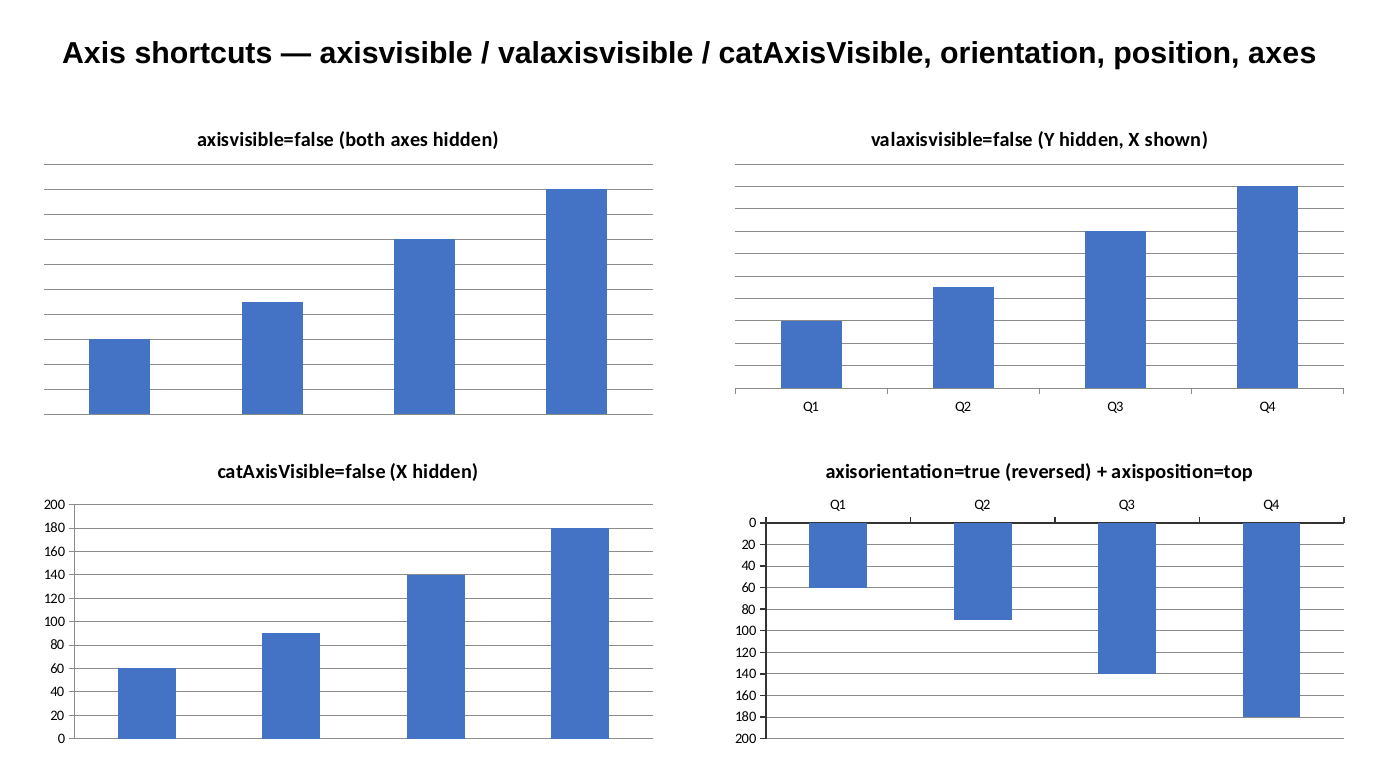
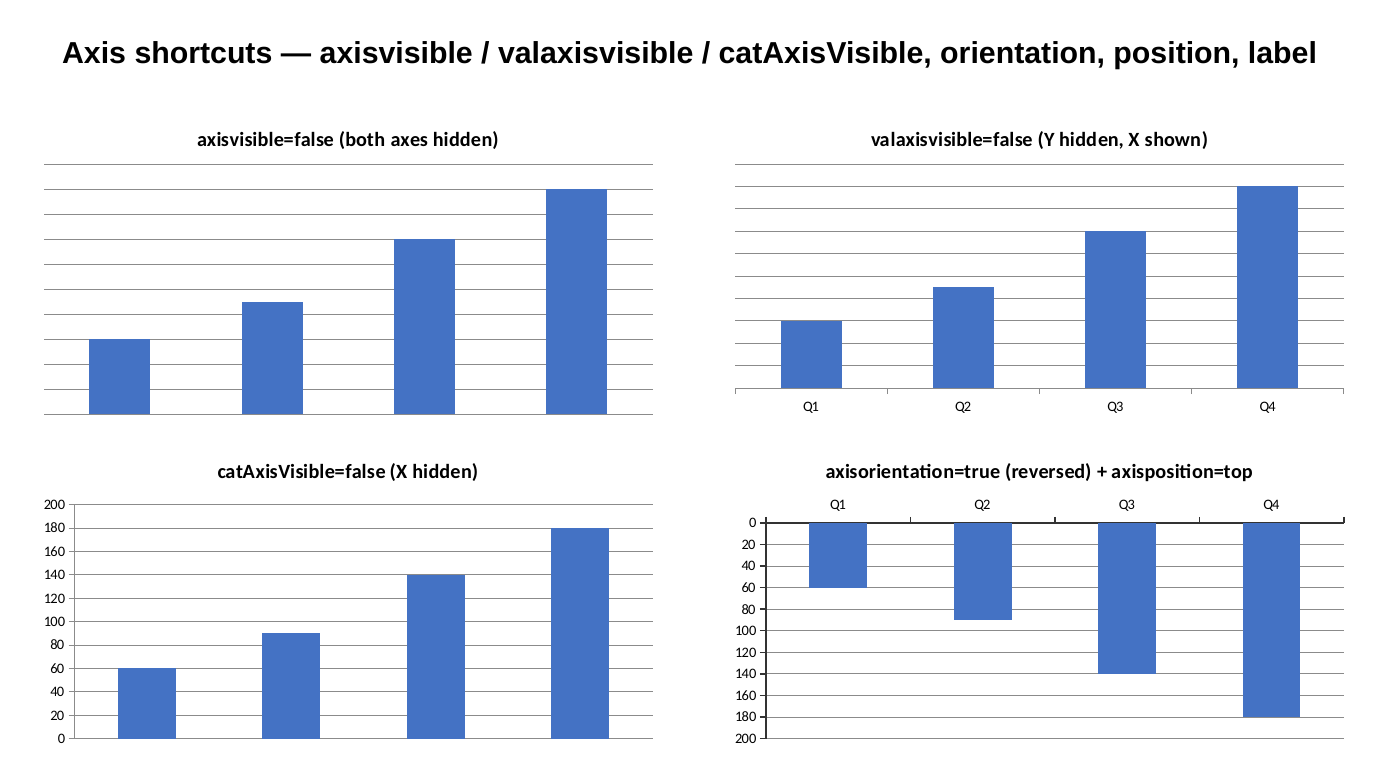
position axes: axes -> label
